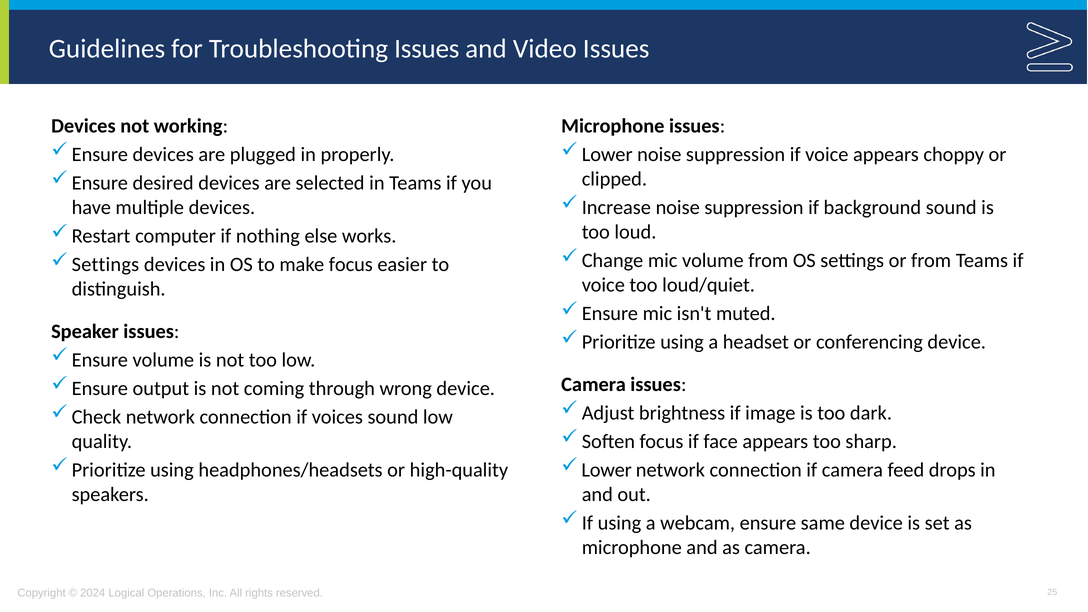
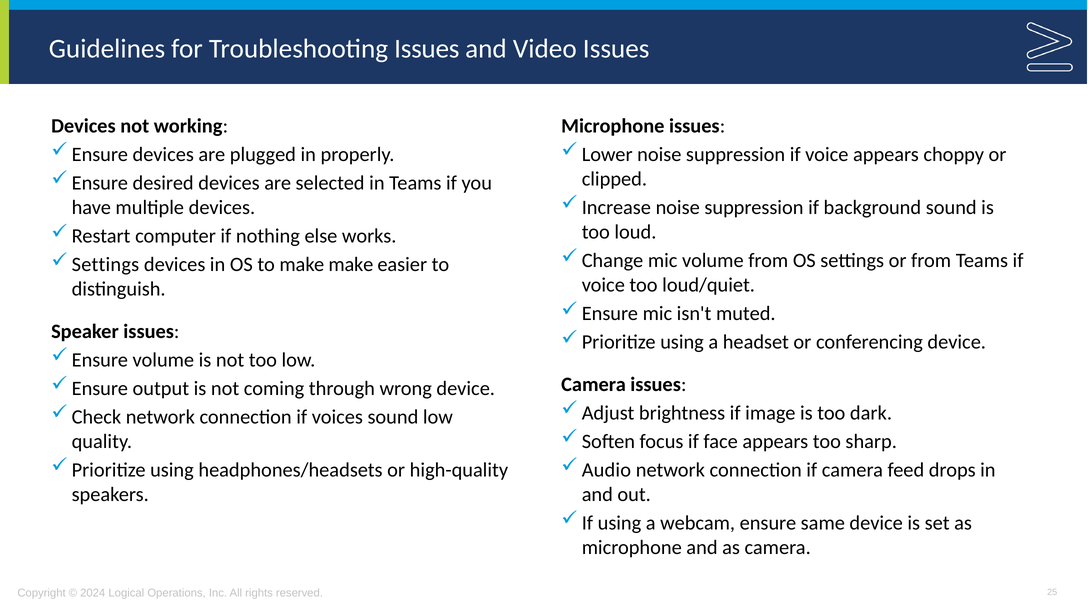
make focus: focus -> make
Lower at (607, 470): Lower -> Audio
